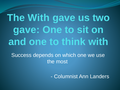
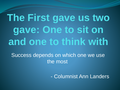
The With: With -> First
